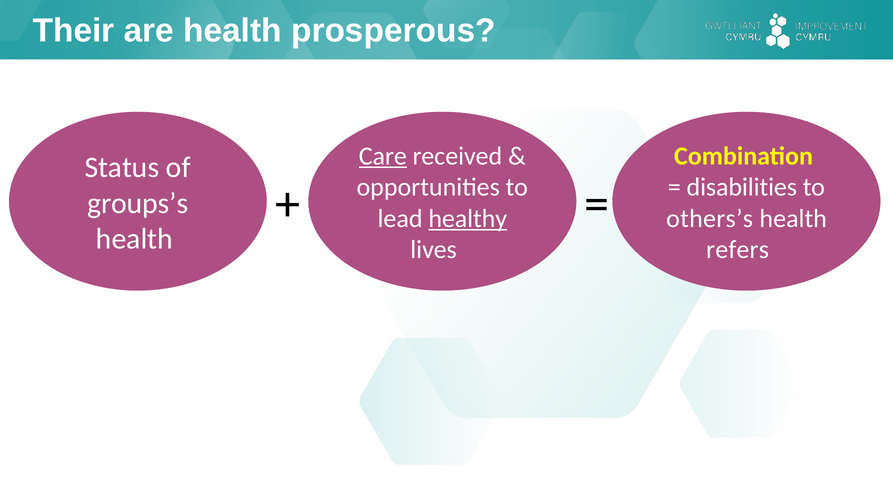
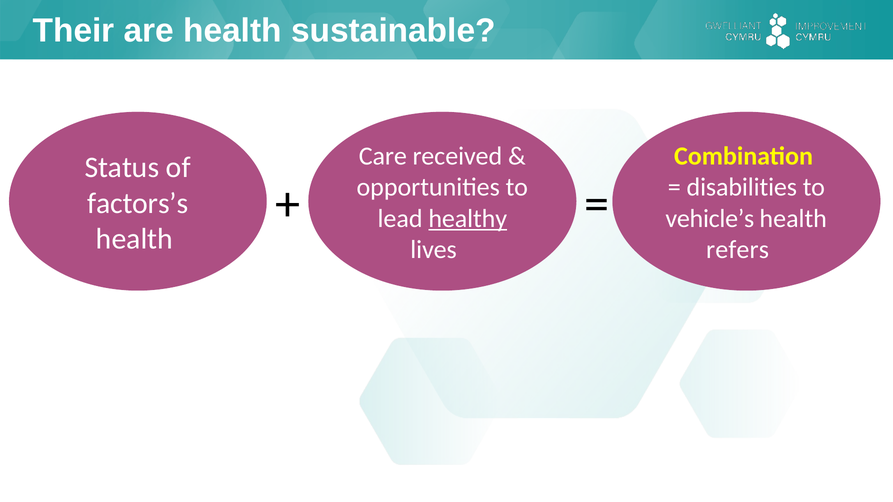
prosperous: prosperous -> sustainable
Care underline: present -> none
groups’s: groups’s -> factors’s
others’s: others’s -> vehicle’s
